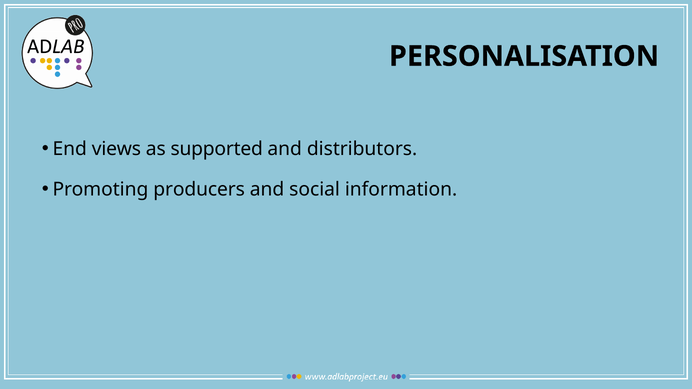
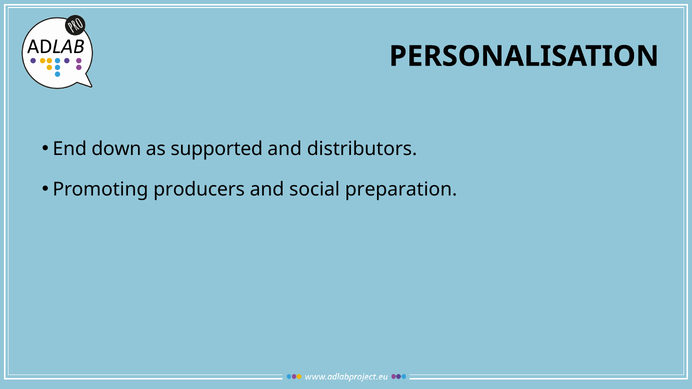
views: views -> down
information: information -> preparation
